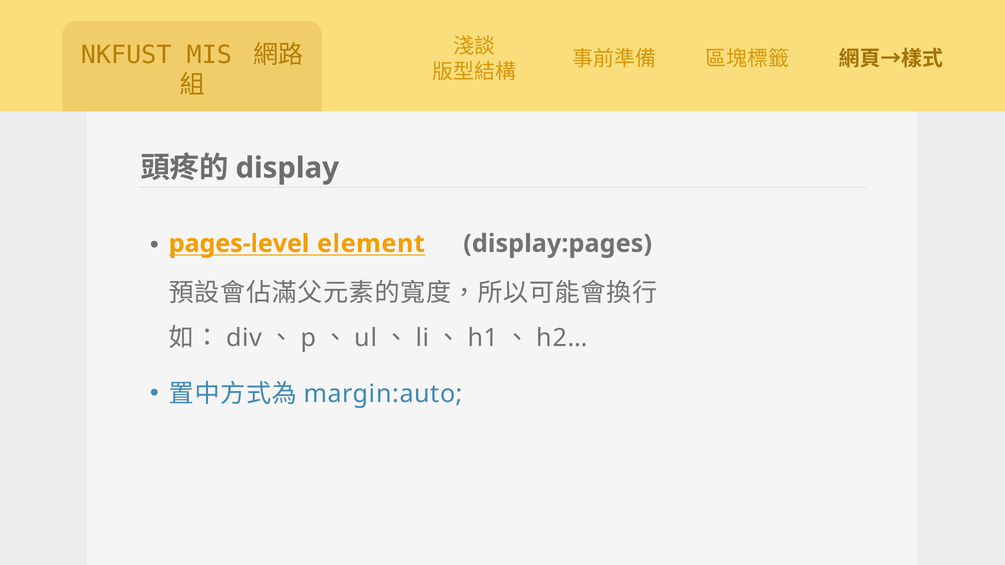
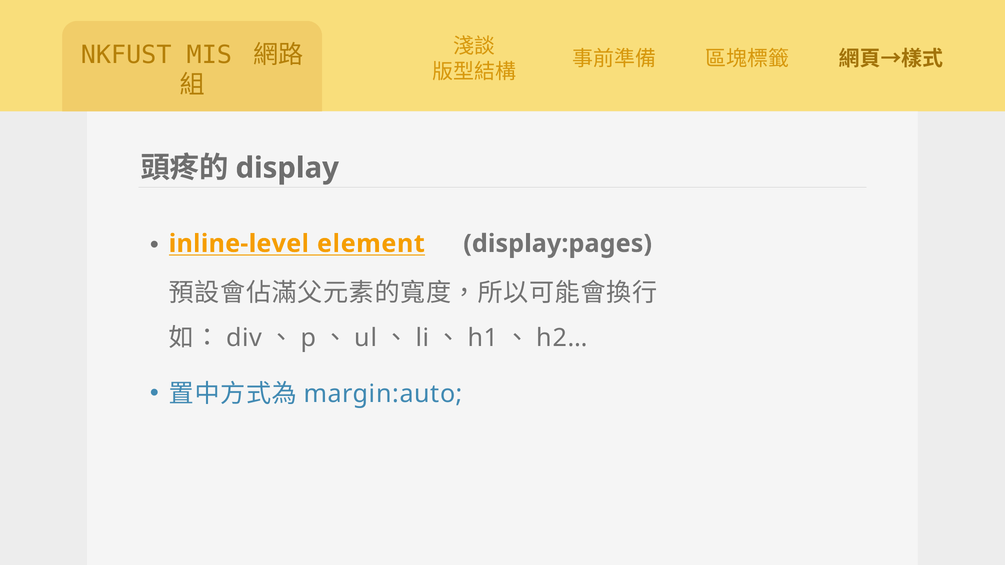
pages-level: pages-level -> inline-level
